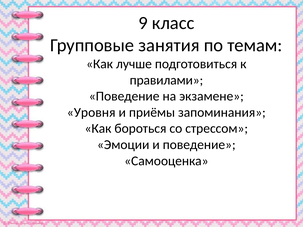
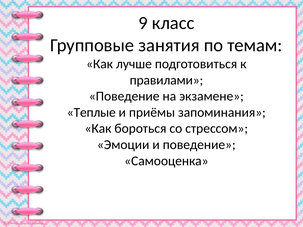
Уровня: Уровня -> Теплые
